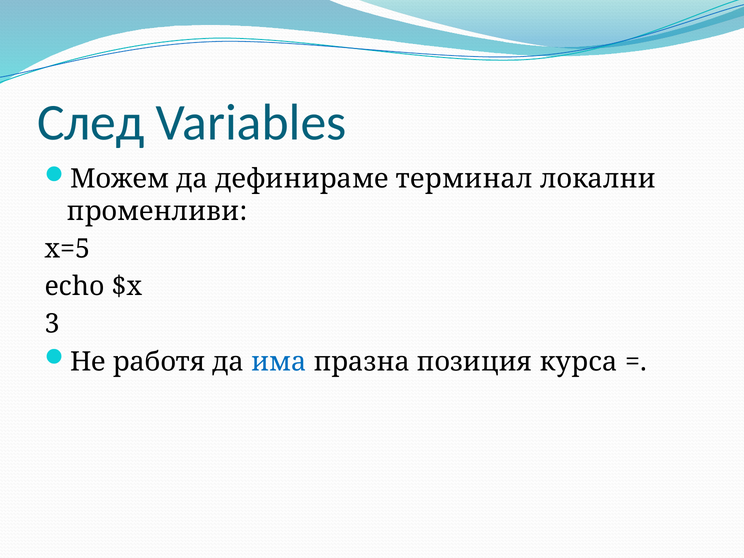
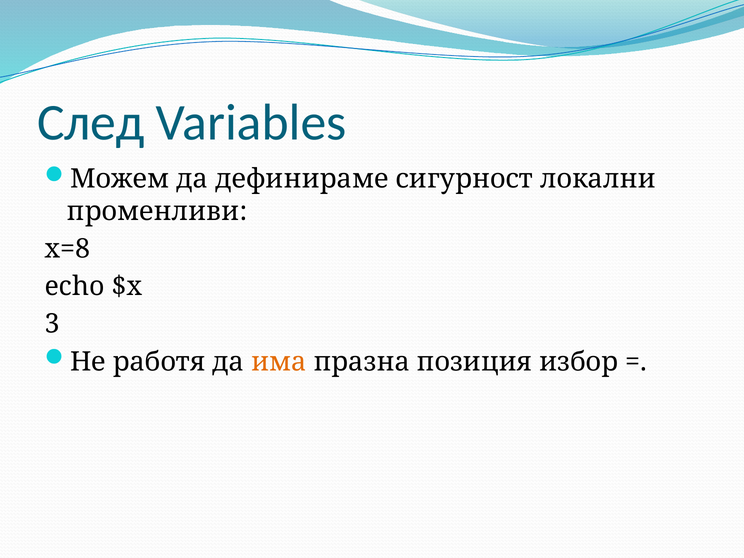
терминал: терминал -> сигурност
x=5: x=5 -> x=8
има colour: blue -> orange
курса: курса -> избор
